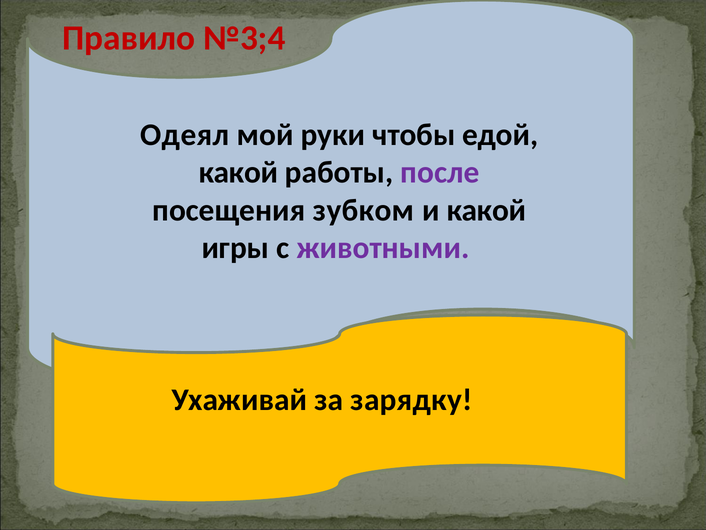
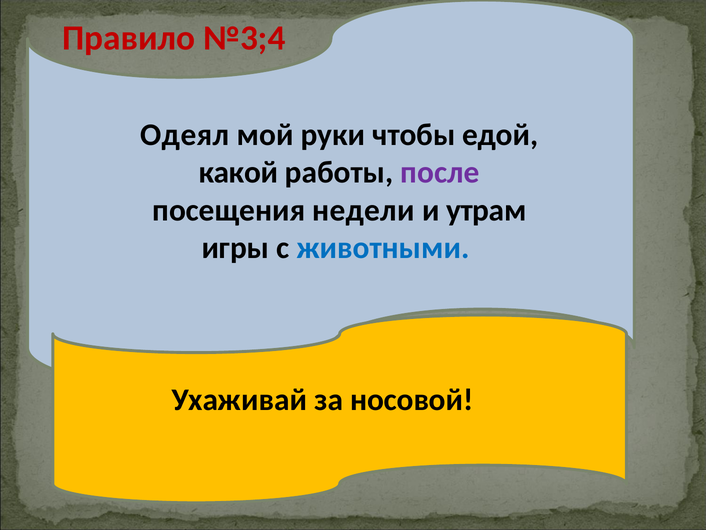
зубком: зубком -> недели
и какой: какой -> утрам
животными colour: purple -> blue
зарядку: зарядку -> носовой
